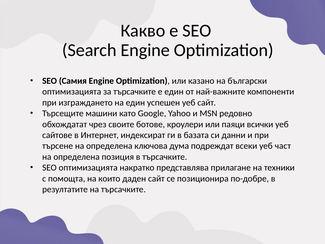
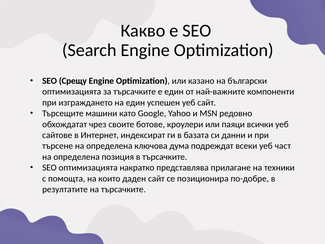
Самия: Самия -> Срещу
